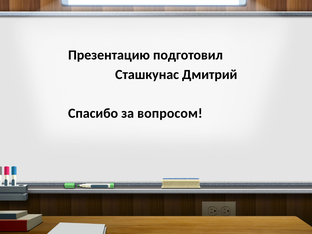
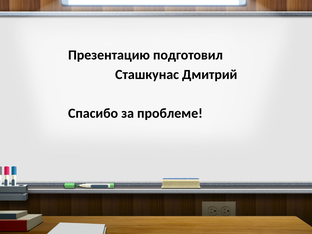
вопросом: вопросом -> проблеме
